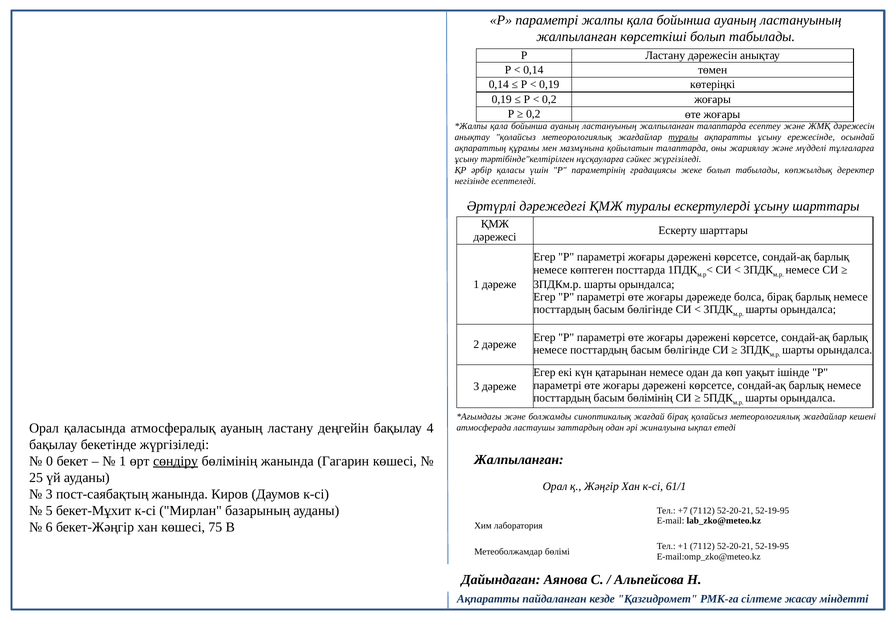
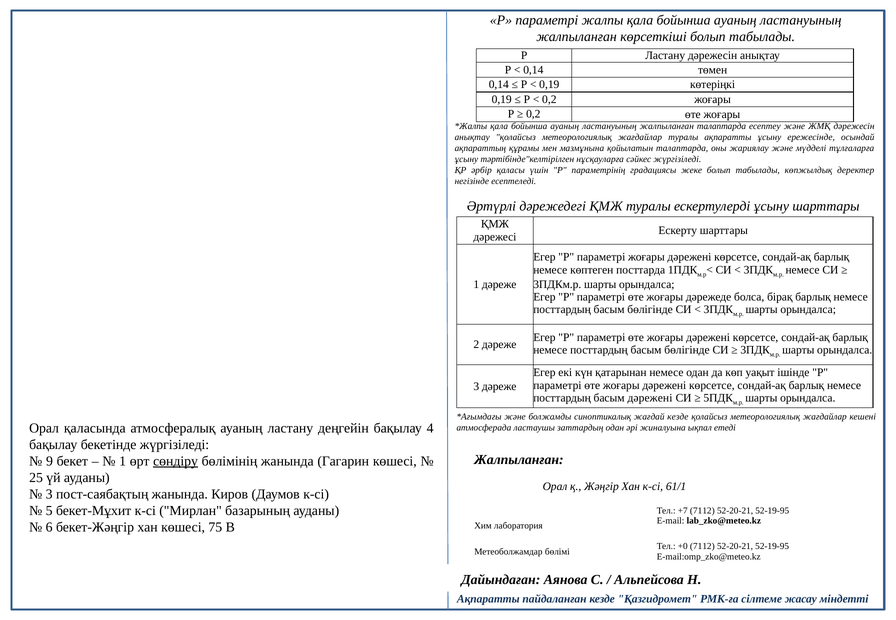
туралы at (683, 138) underline: present -> none
басым бөлімінің: бөлімінің -> дәрежені
жағдай бірақ: бірақ -> кезде
0: 0 -> 9
+1: +1 -> +0
